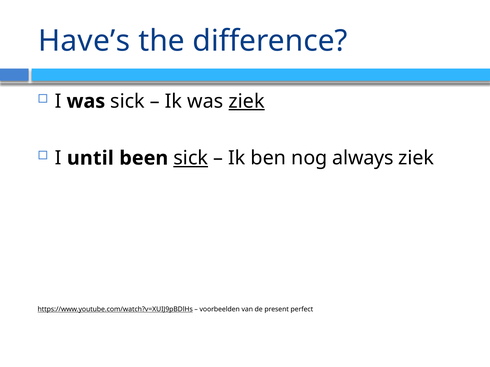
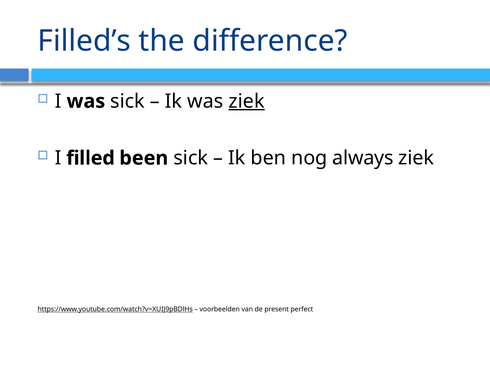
Have’s: Have’s -> Filled’s
until: until -> filled
sick at (191, 158) underline: present -> none
